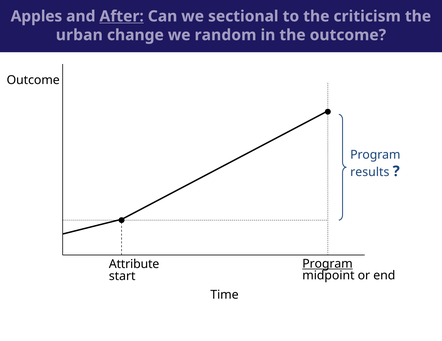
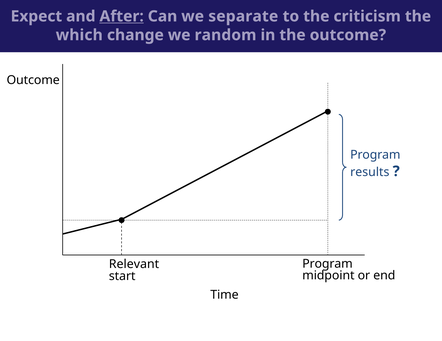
Apples: Apples -> Expect
sectional: sectional -> separate
urban: urban -> which
Program at (327, 264) underline: present -> none
Attribute: Attribute -> Relevant
